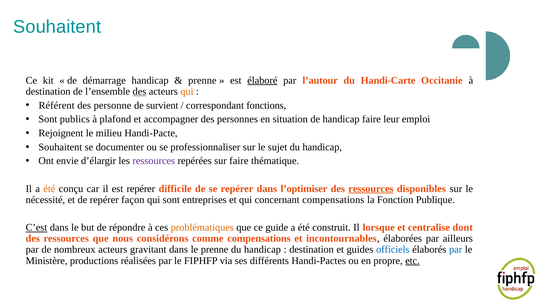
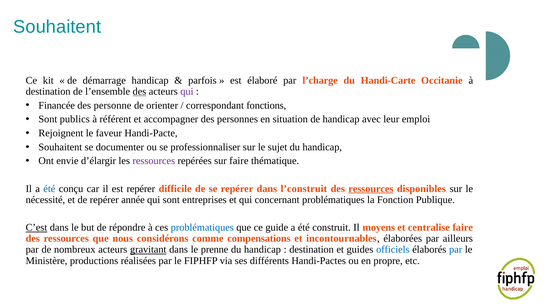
prenne at (202, 80): prenne -> parfois
élaboré underline: present -> none
l’autour: l’autour -> l’charge
qui at (187, 91) colour: orange -> purple
Référent: Référent -> Financée
survient: survient -> orienter
plafond: plafond -> référent
handicap faire: faire -> avec
milieu: milieu -> faveur
été at (49, 189) colour: orange -> blue
l’optimiser: l’optimiser -> l’construit
façon: façon -> année
concernant compensations: compensations -> problématiques
problématiques at (202, 228) colour: orange -> blue
lorsque: lorsque -> moyens
centralise dont: dont -> faire
gravitant underline: none -> present
etc underline: present -> none
